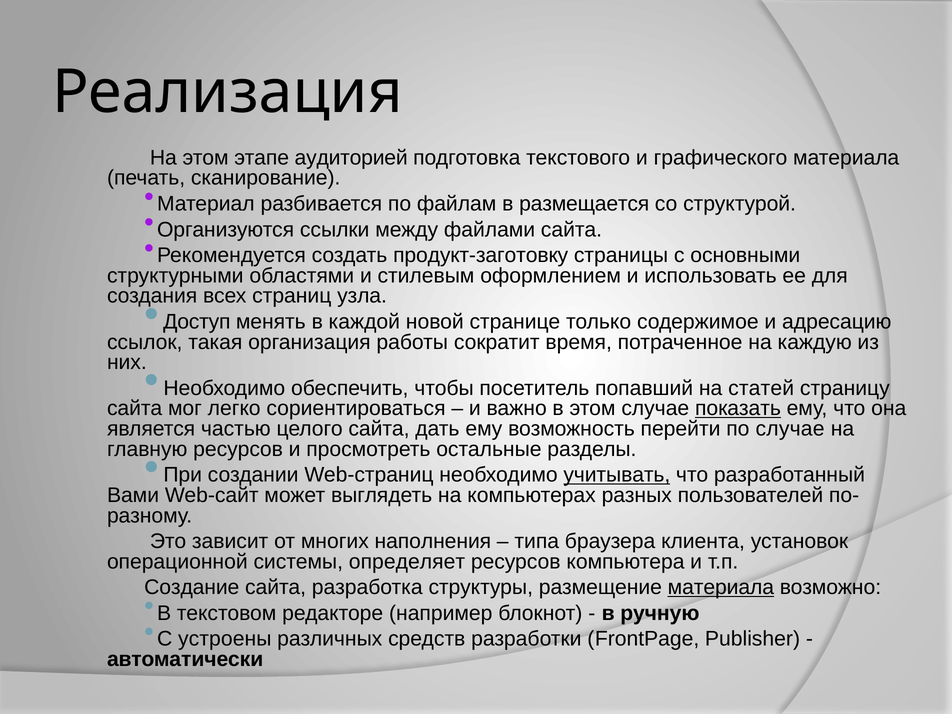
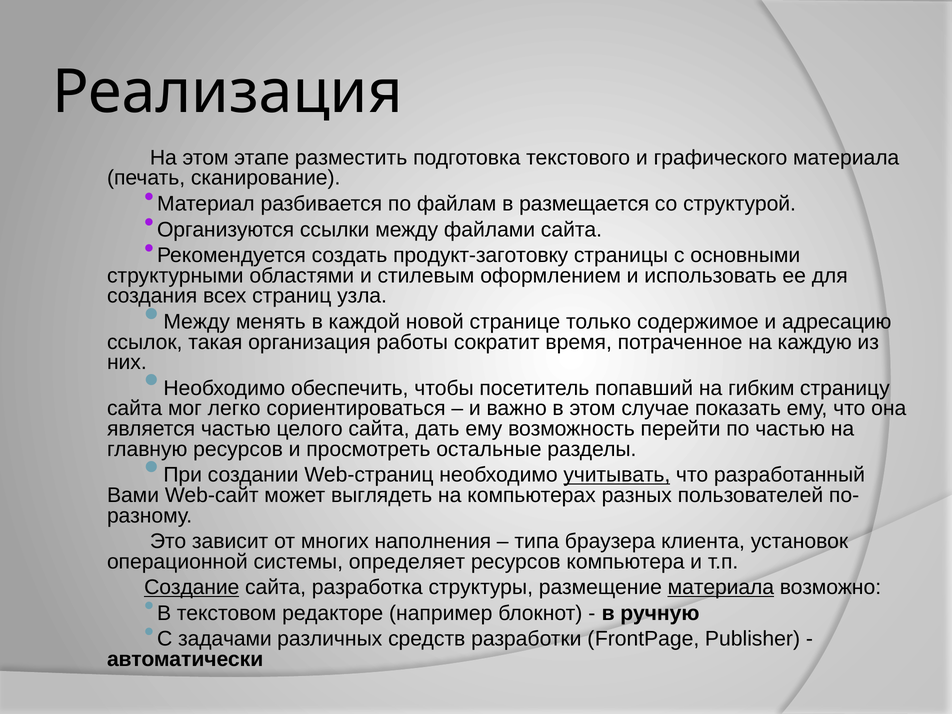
аудиторией: аудиторией -> разместить
Доступ at (197, 322): Доступ -> Между
статей: статей -> гибким
показать underline: present -> none
по случае: случае -> частью
Создание underline: none -> present
устроены: устроены -> задачами
